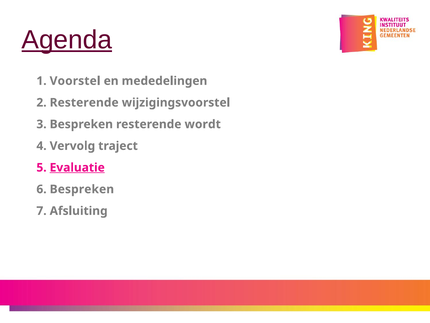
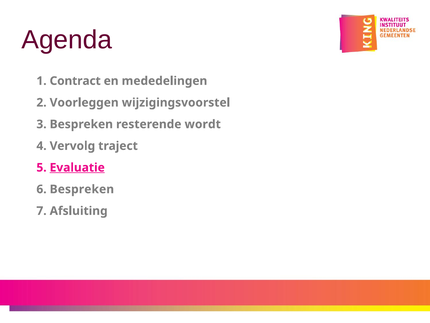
Agenda underline: present -> none
Voorstel: Voorstel -> Contract
2 Resterende: Resterende -> Voorleggen
